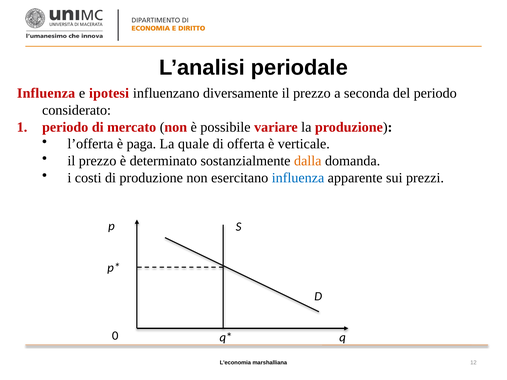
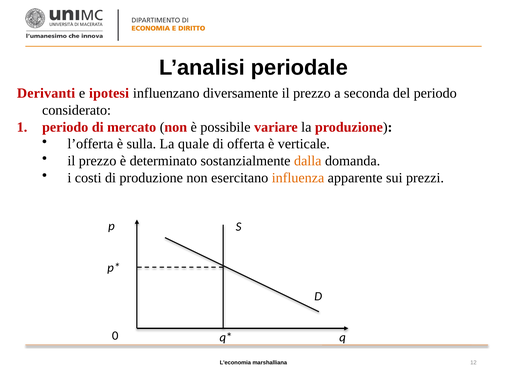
Influenza at (46, 93): Influenza -> Derivanti
paga: paga -> sulla
influenza at (298, 178) colour: blue -> orange
